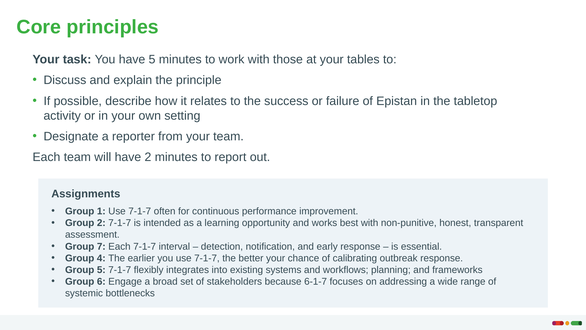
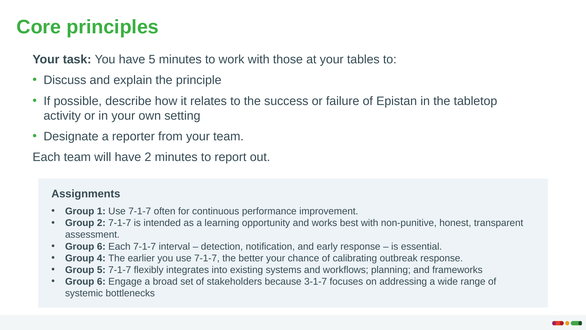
7 at (101, 246): 7 -> 6
6-1-7: 6-1-7 -> 3-1-7
